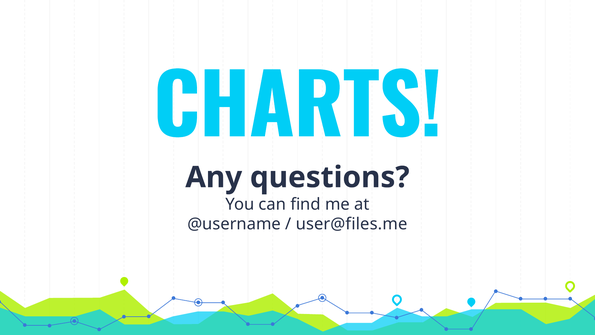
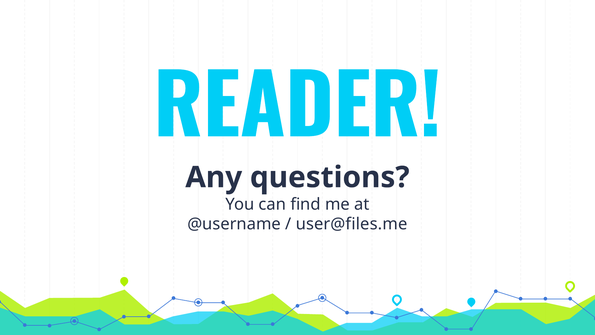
CHARTS: CHARTS -> READER
